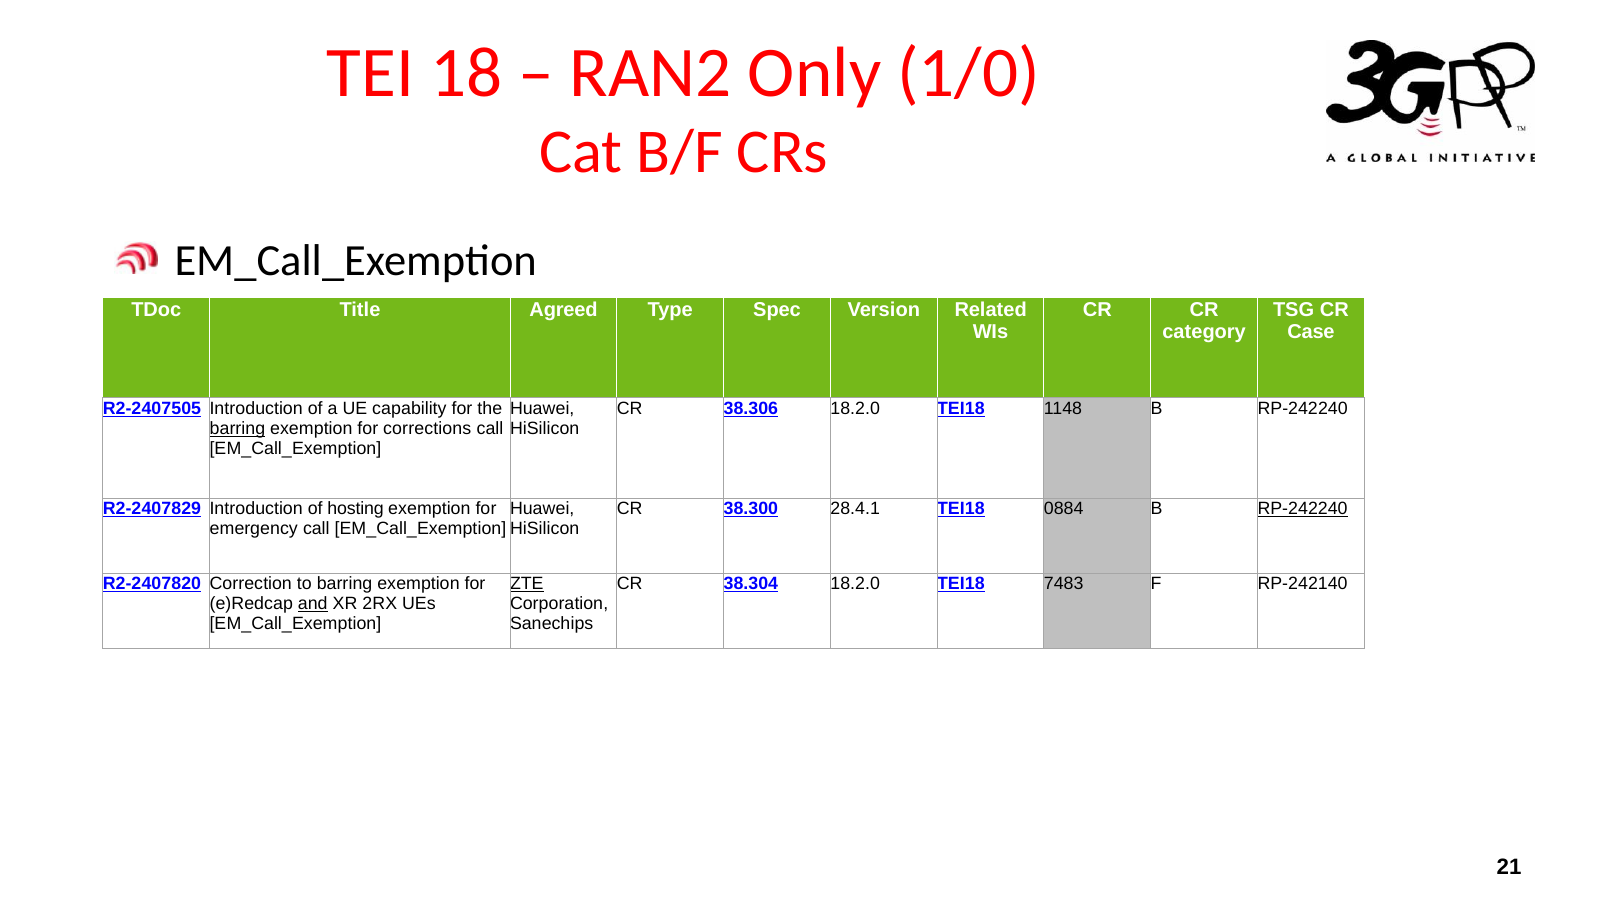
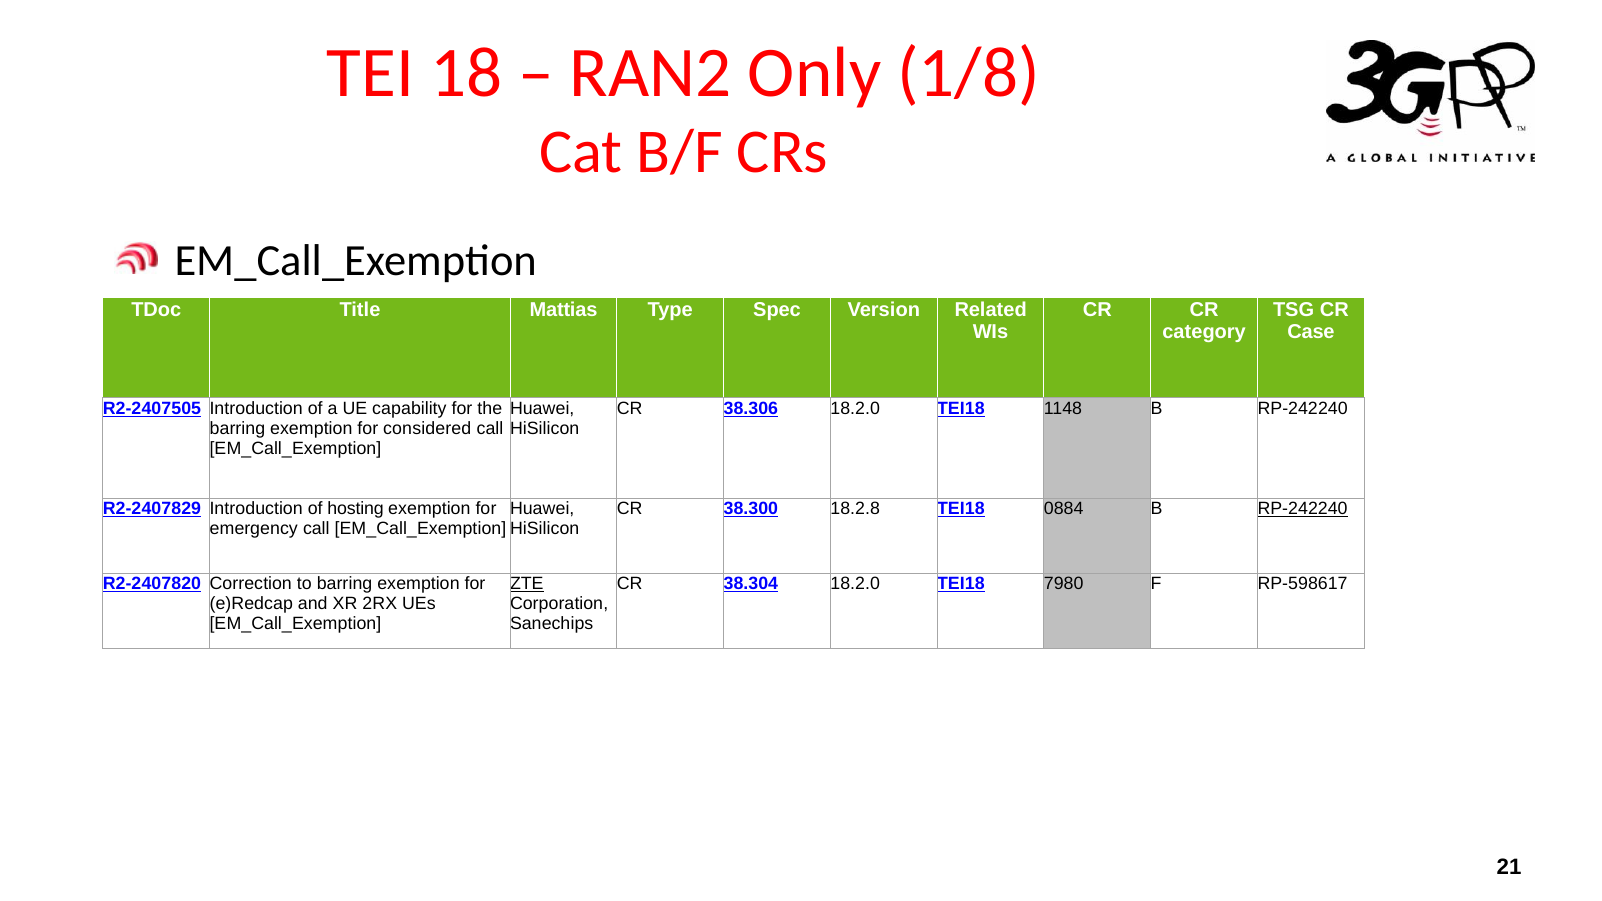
1/0: 1/0 -> 1/8
Agreed: Agreed -> Mattias
barring at (237, 428) underline: present -> none
corrections: corrections -> considered
28.4.1: 28.4.1 -> 18.2.8
7483: 7483 -> 7980
RP-242140: RP-242140 -> RP-598617
and underline: present -> none
